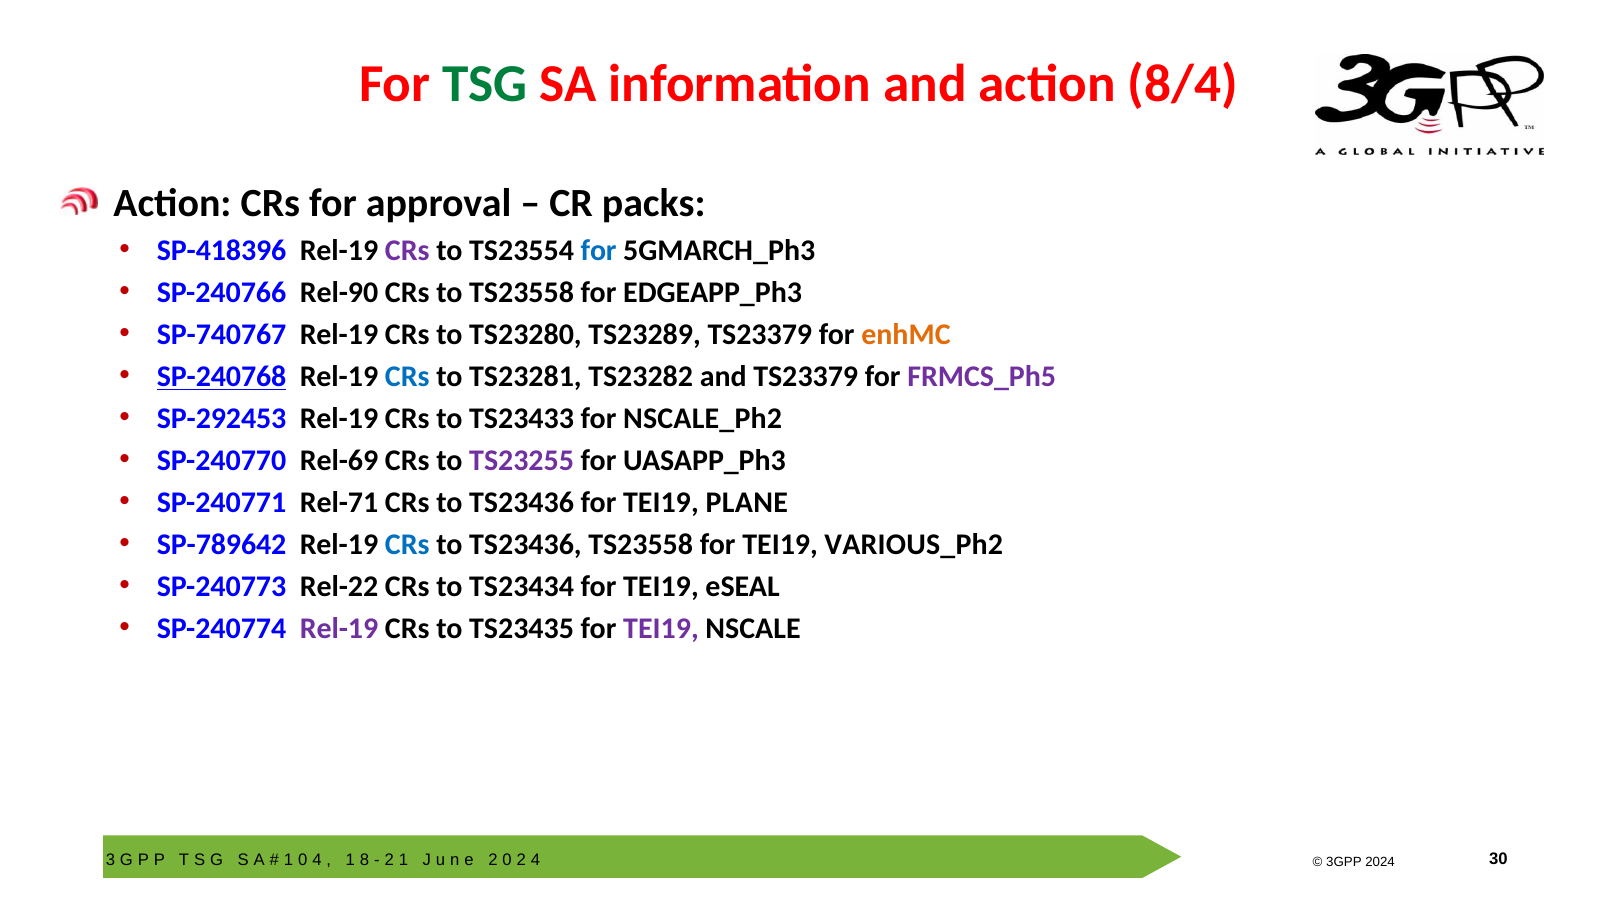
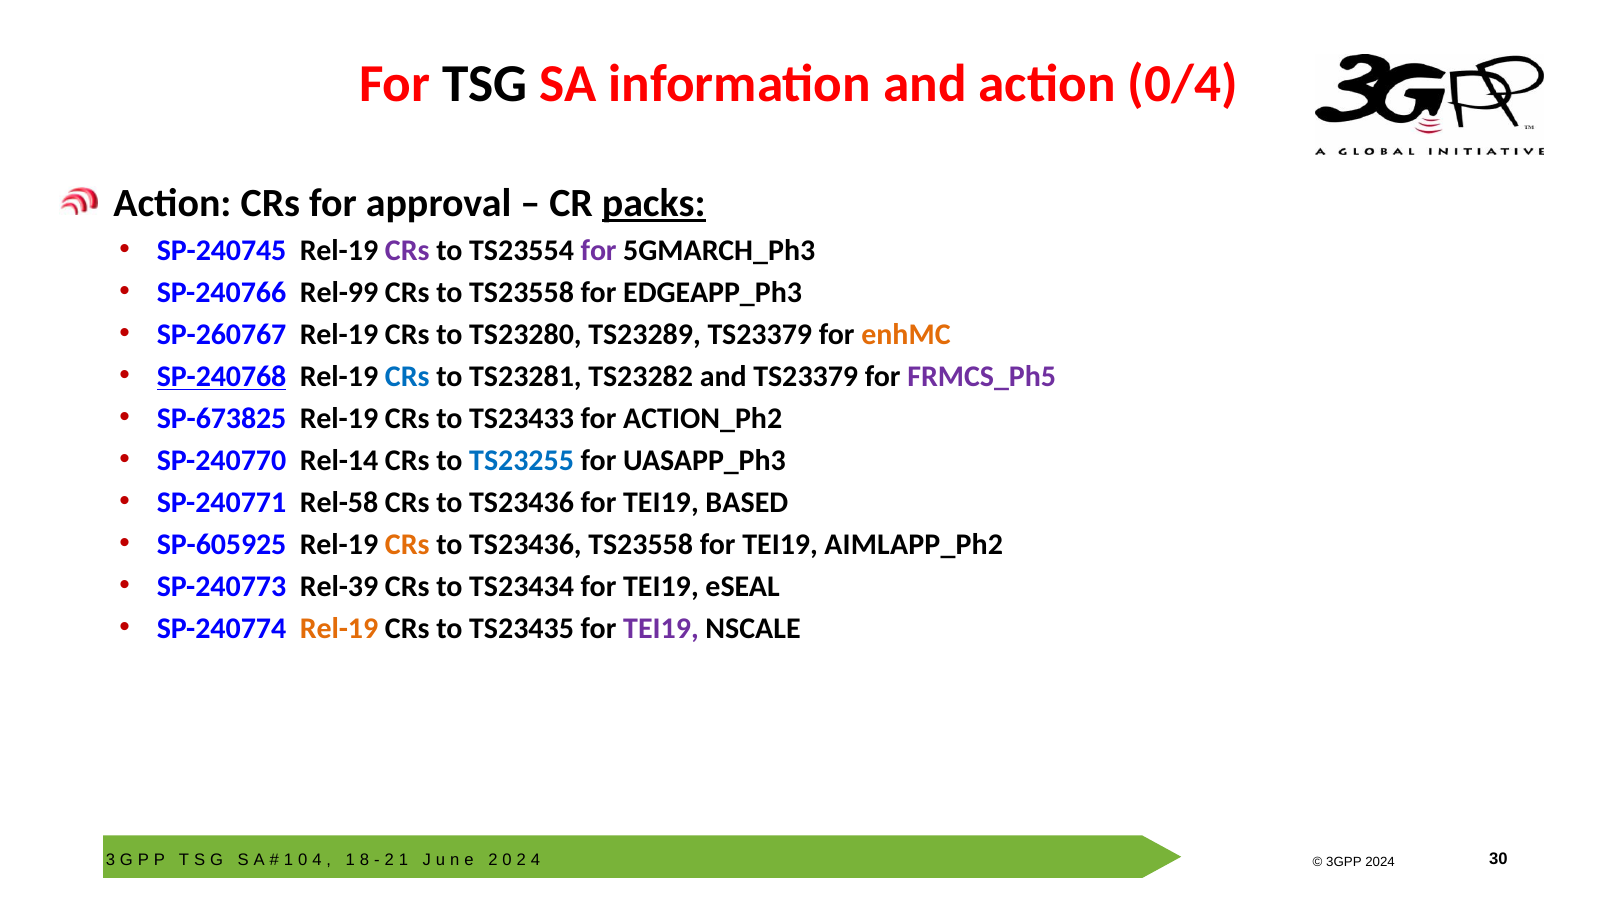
TSG colour: green -> black
8/4: 8/4 -> 0/4
packs underline: none -> present
SP-418396: SP-418396 -> SP-240745
for at (599, 251) colour: blue -> purple
Rel-90: Rel-90 -> Rel-99
SP-740767: SP-740767 -> SP-260767
SP-292453: SP-292453 -> SP-673825
NSCALE_Ph2: NSCALE_Ph2 -> ACTION_Ph2
Rel-69: Rel-69 -> Rel-14
TS23255 colour: purple -> blue
Rel-71: Rel-71 -> Rel-58
PLANE: PLANE -> BASED
SP-789642: SP-789642 -> SP-605925
CRs at (407, 544) colour: blue -> orange
VARIOUS_Ph2: VARIOUS_Ph2 -> AIMLAPP_Ph2
Rel-22: Rel-22 -> Rel-39
Rel-19 at (339, 628) colour: purple -> orange
